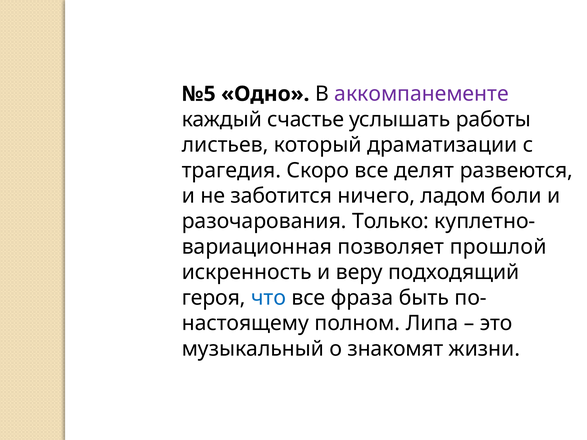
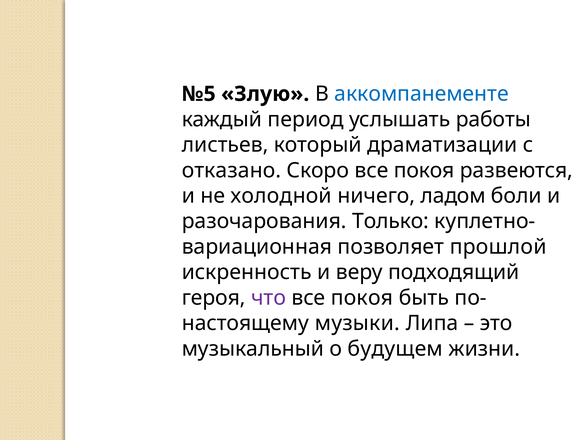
Одно: Одно -> Злую
аккомпанементе colour: purple -> blue
счастье: счастье -> период
трагедия: трагедия -> отказано
Скоро все делят: делят -> покоя
заботится: заботится -> холодной
что colour: blue -> purple
фраза at (362, 298): фраза -> покоя
полном: полном -> музыки
знакомят: знакомят -> будущем
